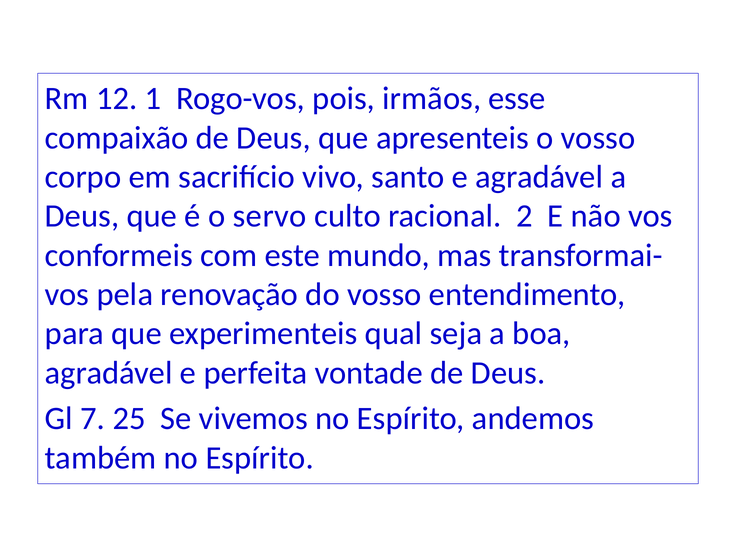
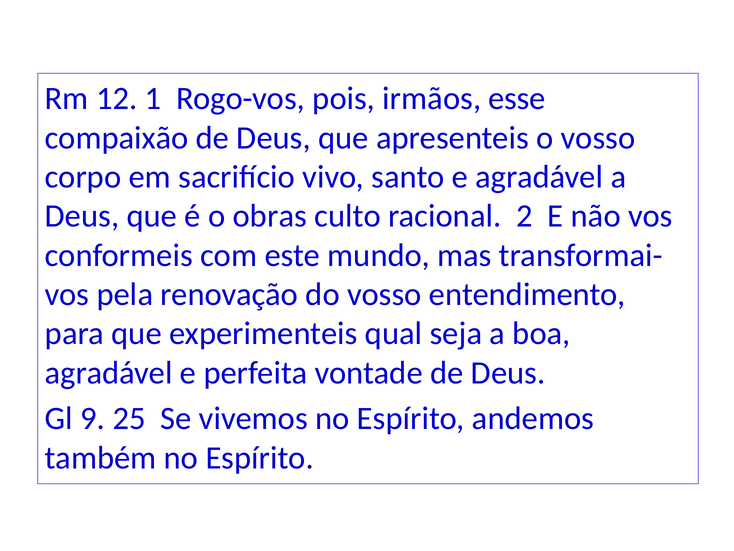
servo: servo -> obras
7: 7 -> 9
